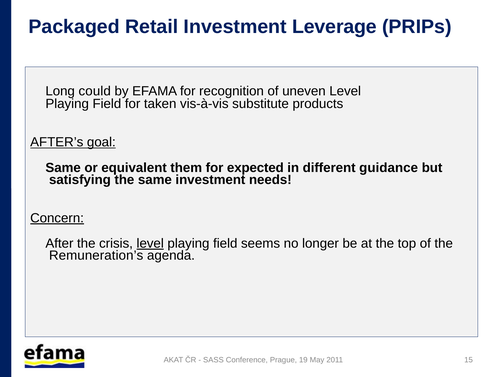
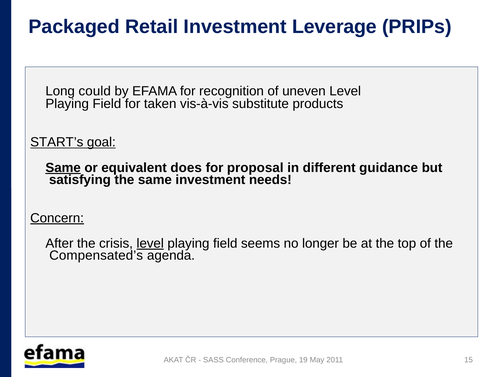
AFTER’s: AFTER’s -> START’s
Same at (63, 168) underline: none -> present
them: them -> does
expected: expected -> proposal
Remuneration’s: Remuneration’s -> Compensated’s
